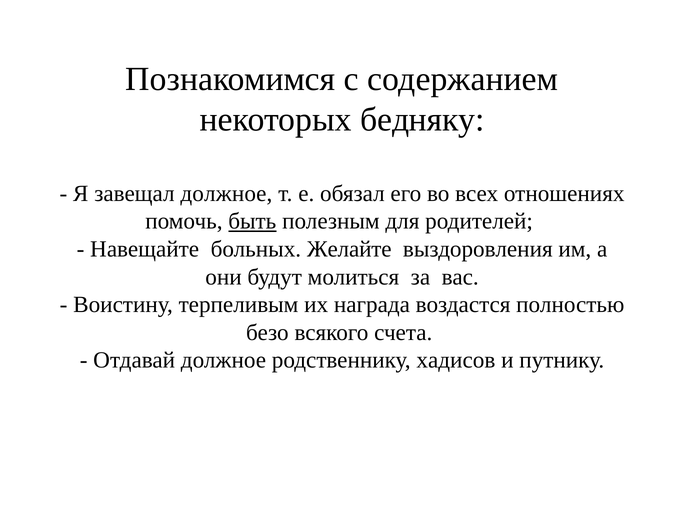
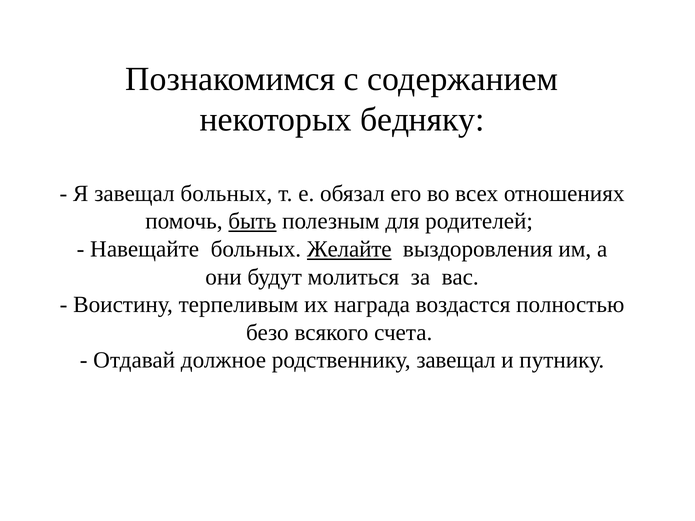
завещал должное: должное -> больных
Желайте underline: none -> present
родственнику хадисов: хадисов -> завещал
